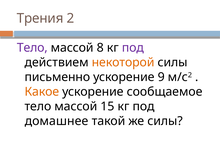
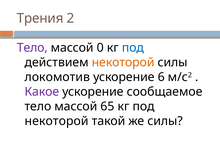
8: 8 -> 0
под at (133, 48) colour: purple -> blue
письменно: письменно -> локомотив
9: 9 -> 6
Какое colour: orange -> purple
15: 15 -> 65
домашнее at (57, 121): домашнее -> некоторой
